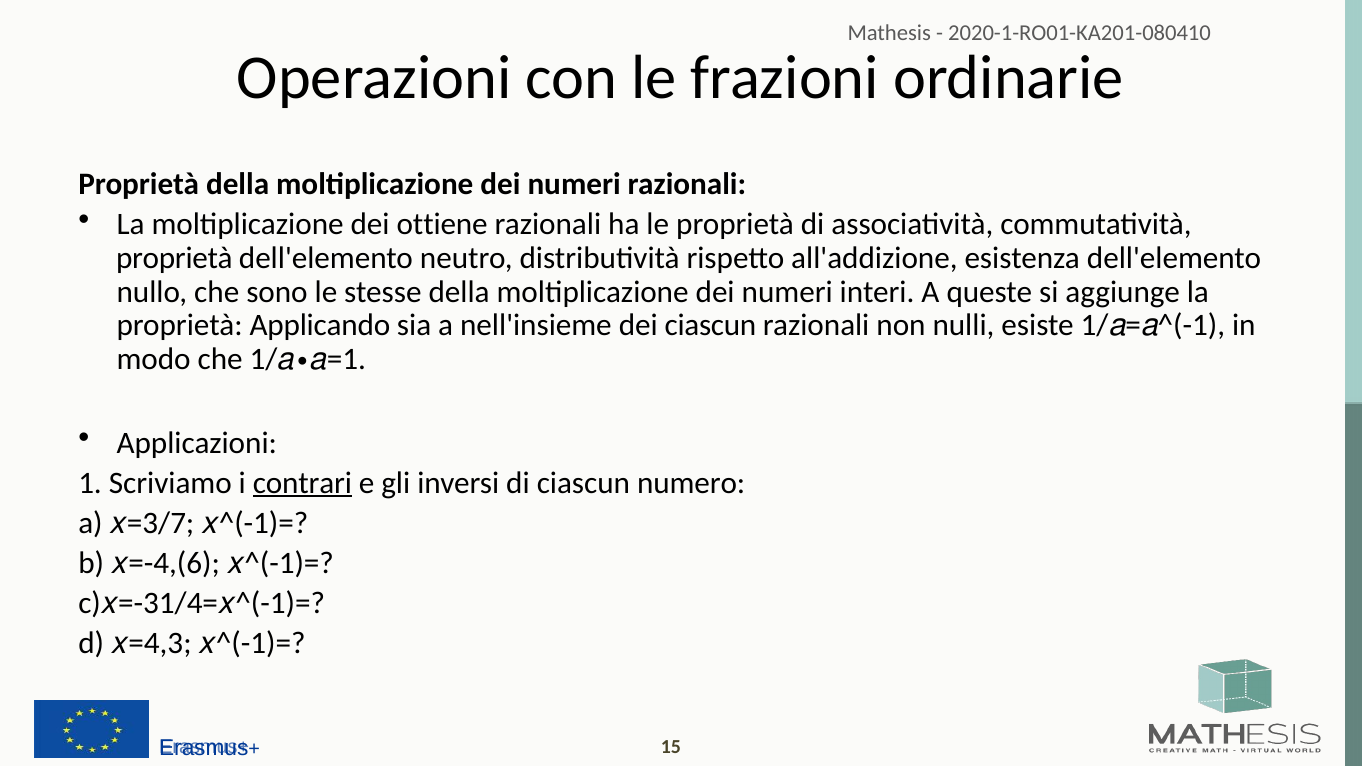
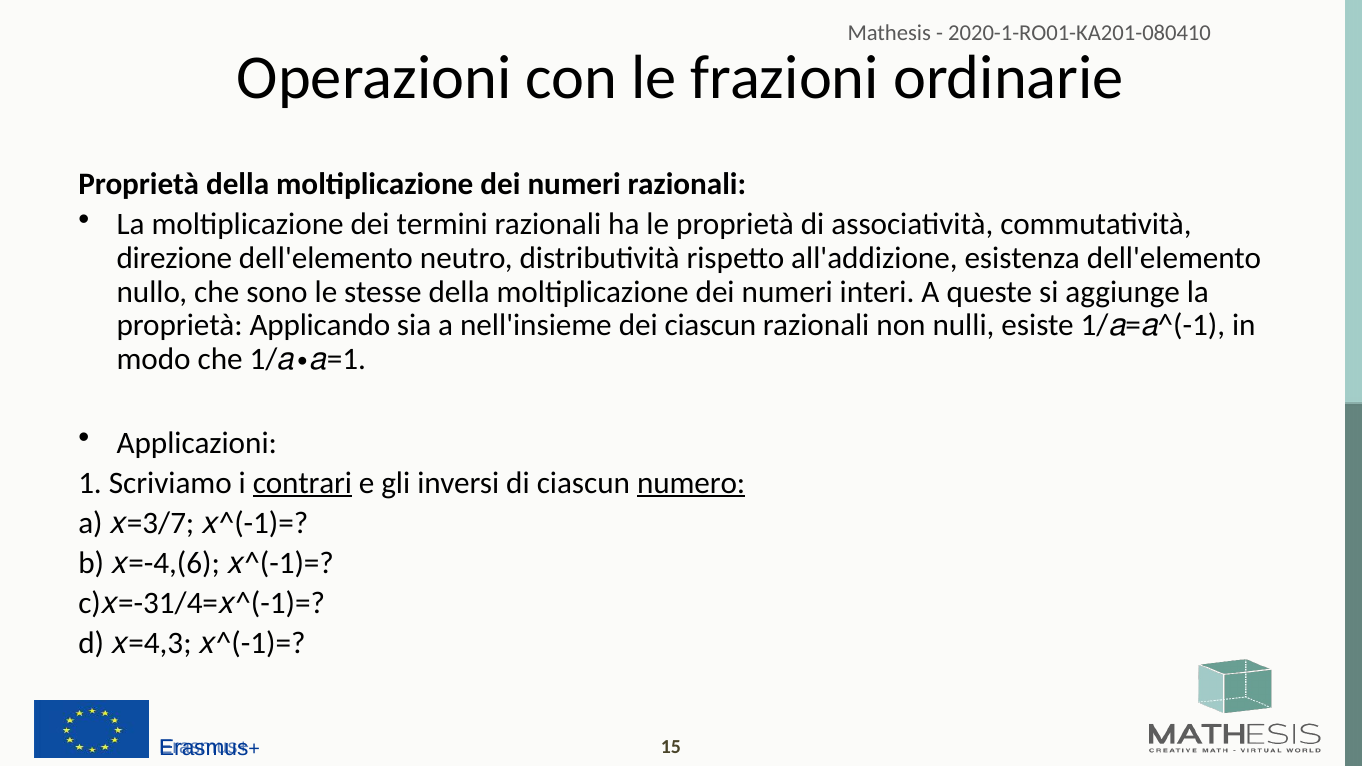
ottiene: ottiene -> termini
proprietà at (174, 258): proprietà -> direzione
numero underline: none -> present
